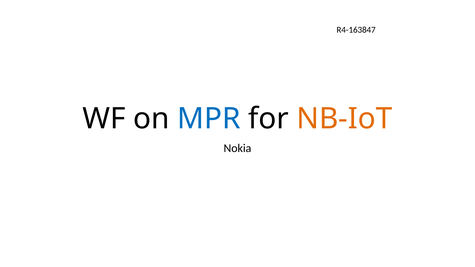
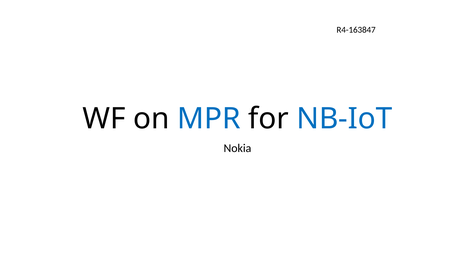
NB-IoT colour: orange -> blue
